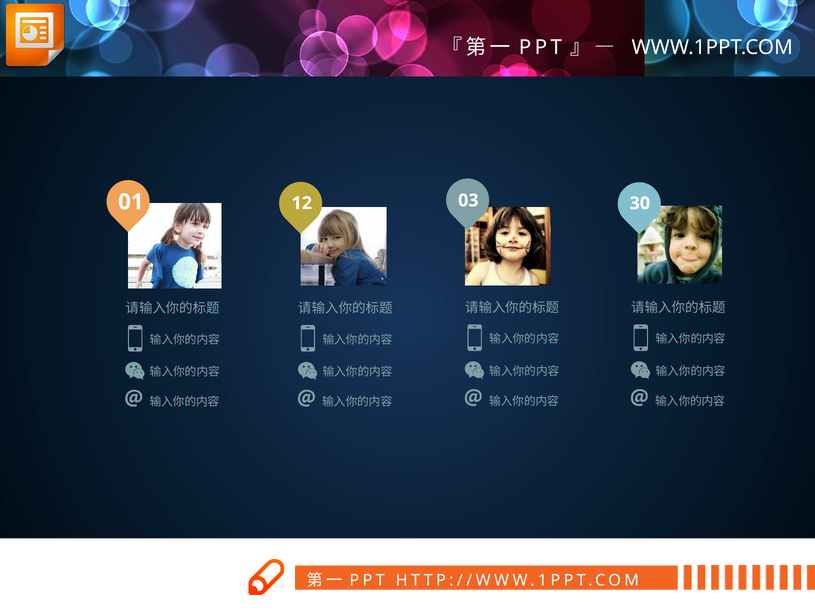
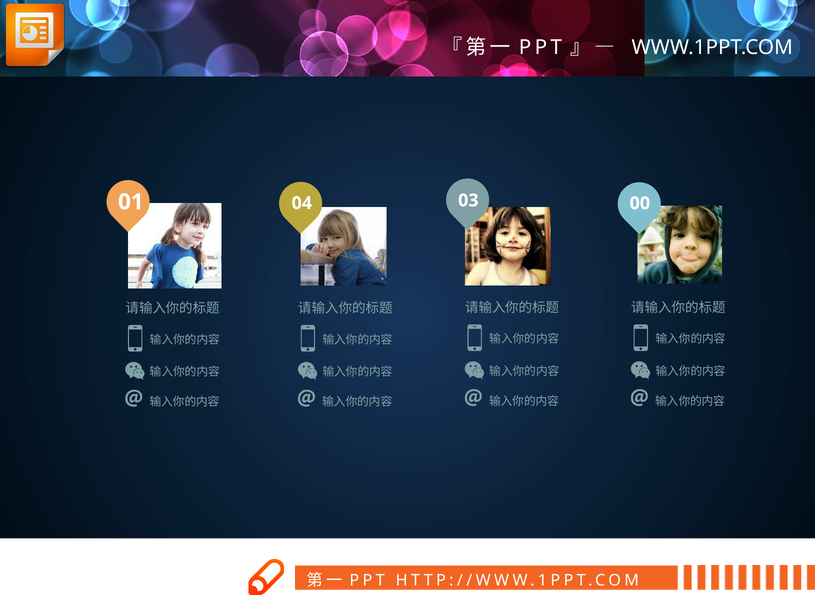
12: 12 -> 04
30: 30 -> 00
